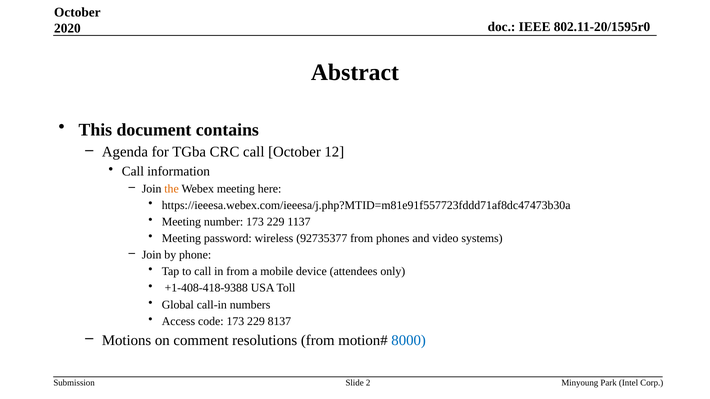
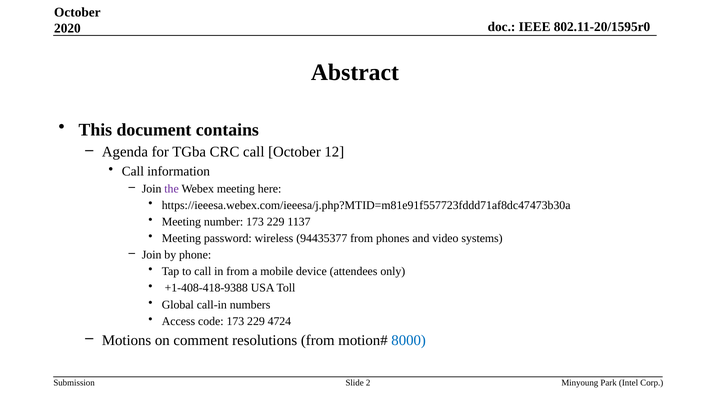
the colour: orange -> purple
92735377: 92735377 -> 94435377
8137: 8137 -> 4724
